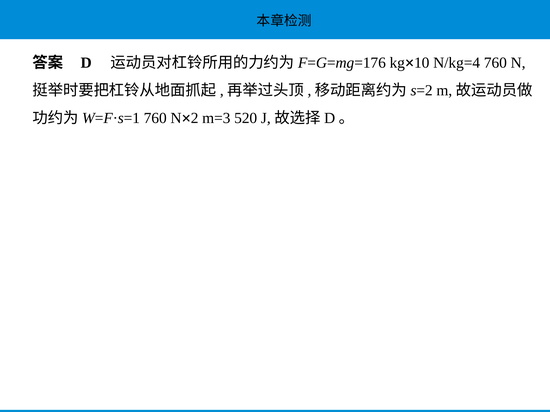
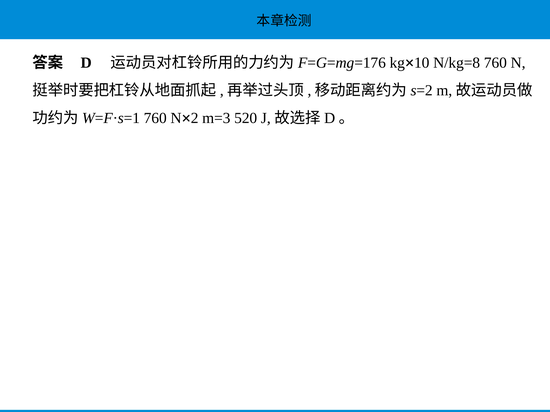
N/kg=4: N/kg=4 -> N/kg=8
